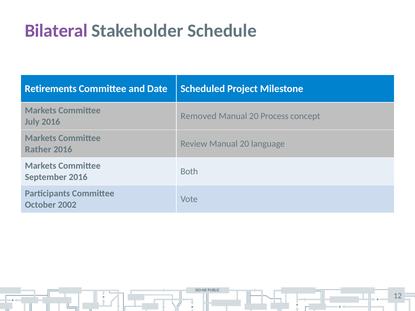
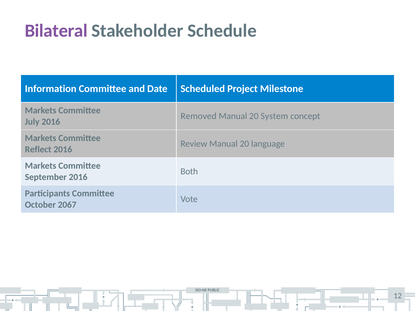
Retirements: Retirements -> Information
Process: Process -> System
Rather: Rather -> Reflect
2002: 2002 -> 2067
